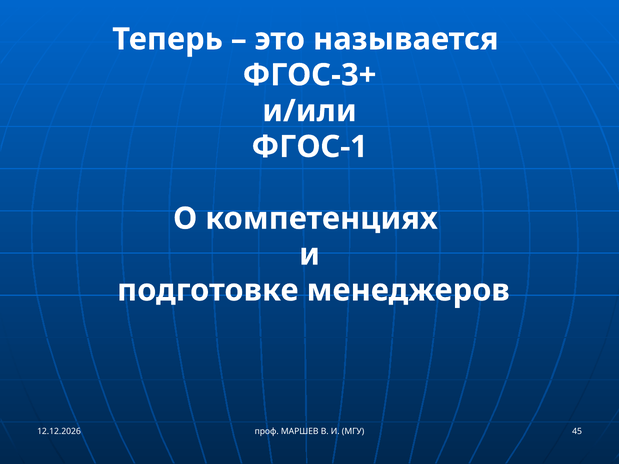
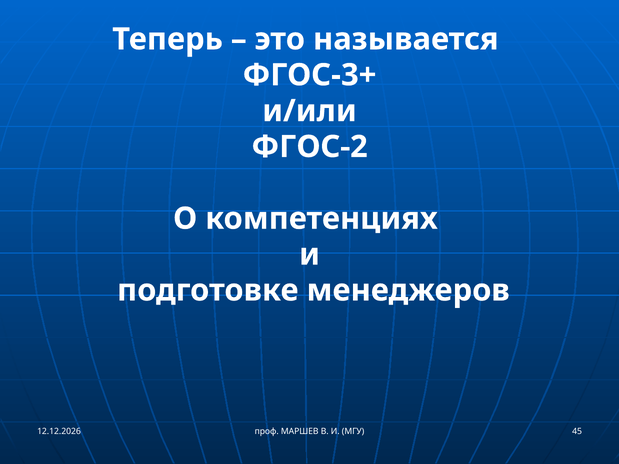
ФГОС-1: ФГОС-1 -> ФГОС-2
